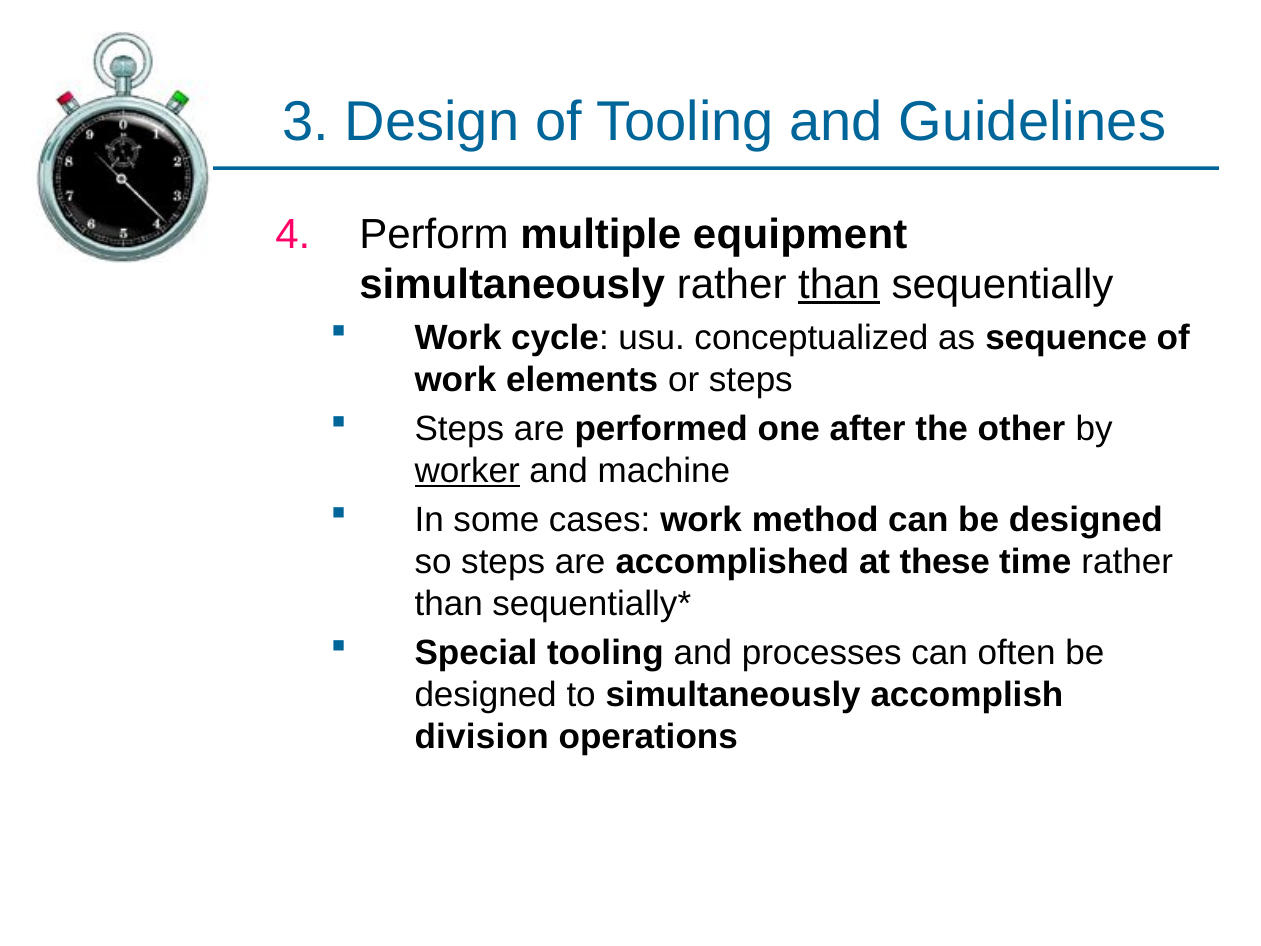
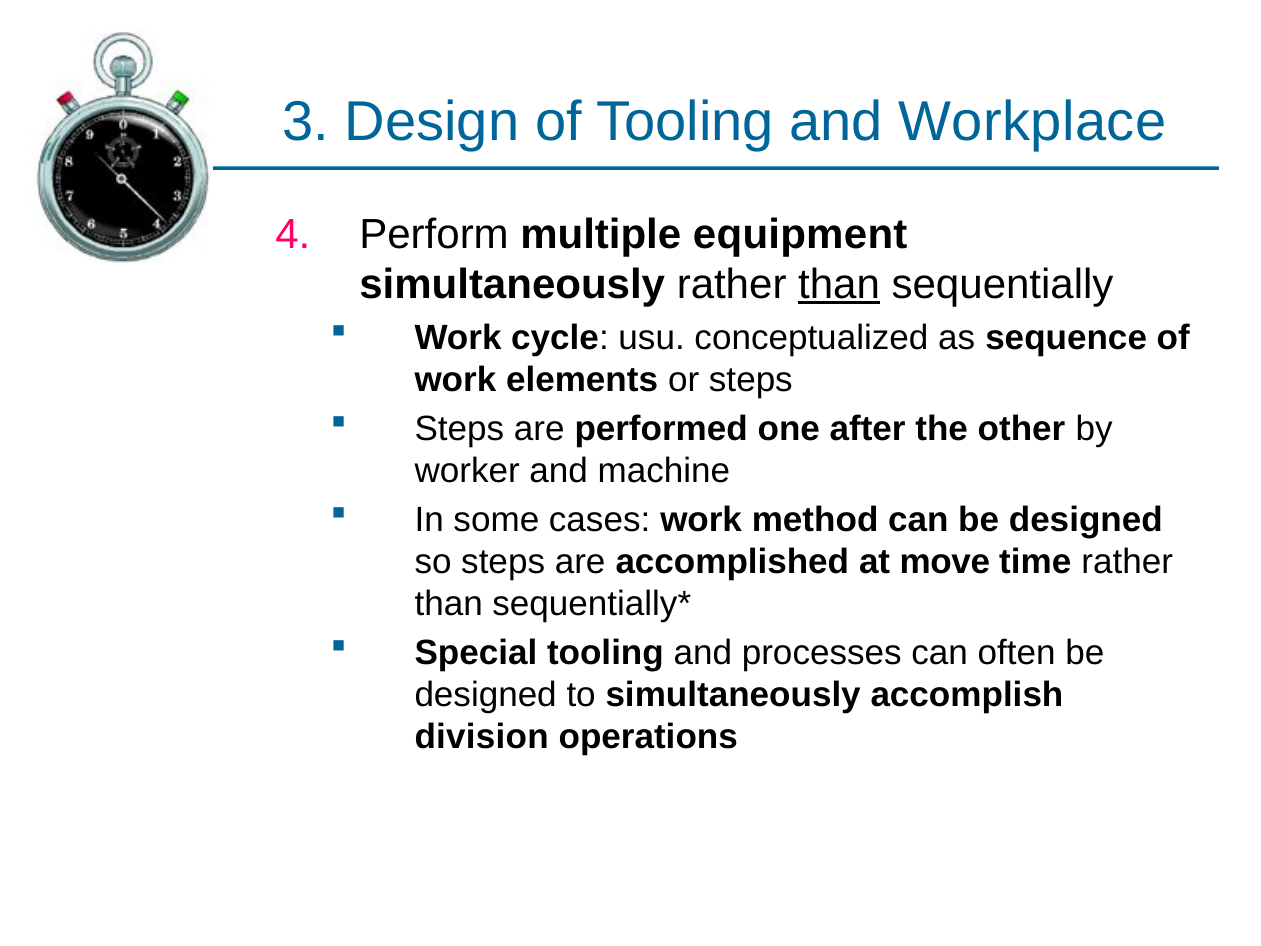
Guidelines: Guidelines -> Workplace
worker underline: present -> none
these: these -> move
